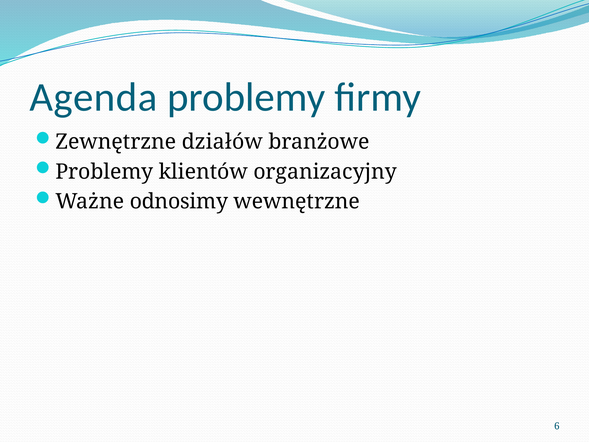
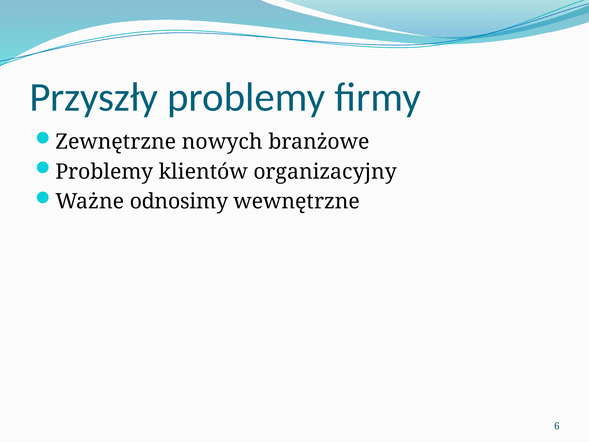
Agenda: Agenda -> Przyszły
działów: działów -> nowych
